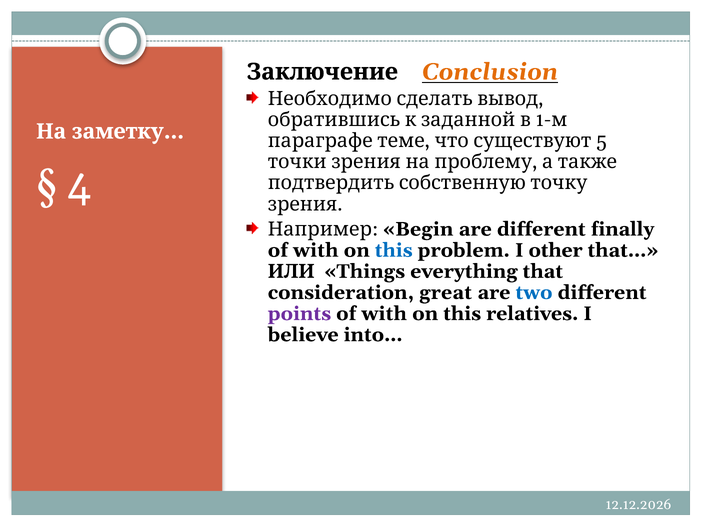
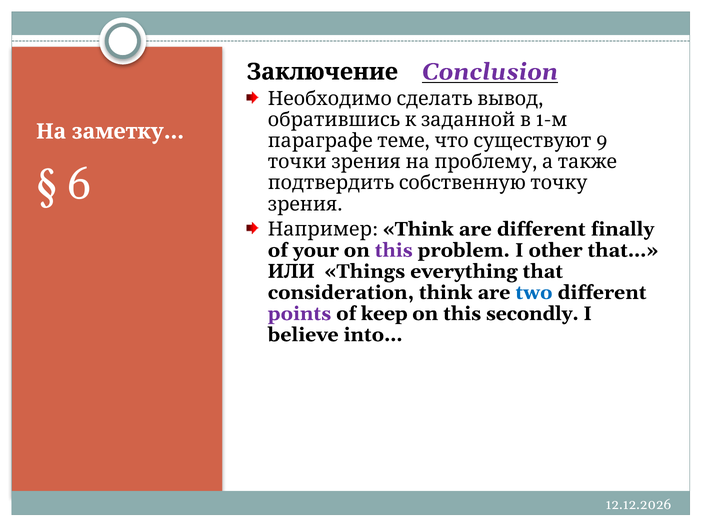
Conclusion colour: orange -> purple
5: 5 -> 9
4: 4 -> 6
Например Begin: Begin -> Think
with at (316, 250): with -> your
this at (394, 250) colour: blue -> purple
consideration great: great -> think
with at (384, 313): with -> keep
relatives: relatives -> secondly
